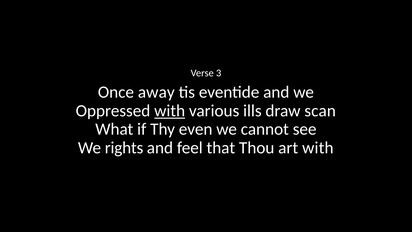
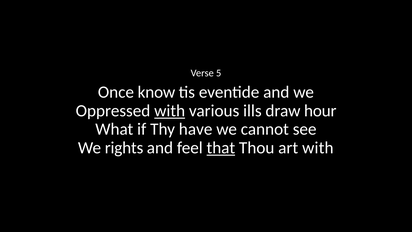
3: 3 -> 5
away: away -> know
scan: scan -> hour
even: even -> have
that underline: none -> present
